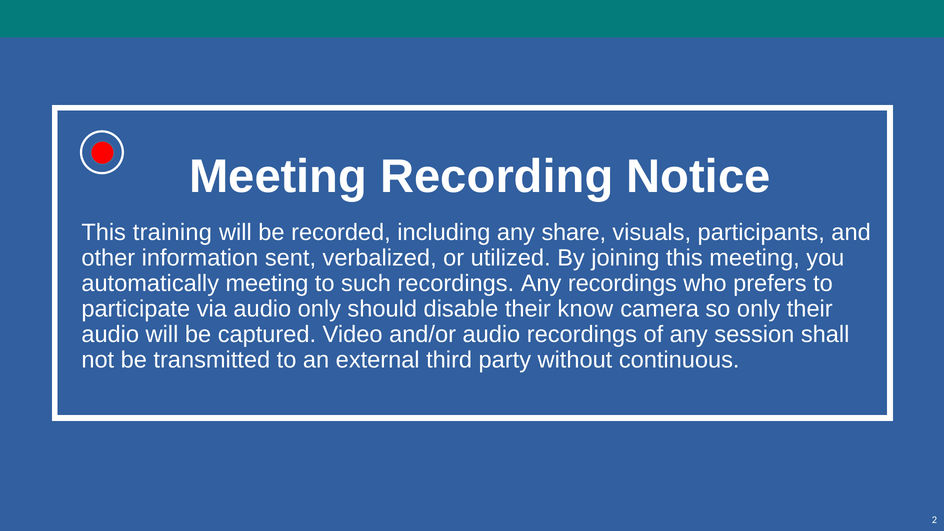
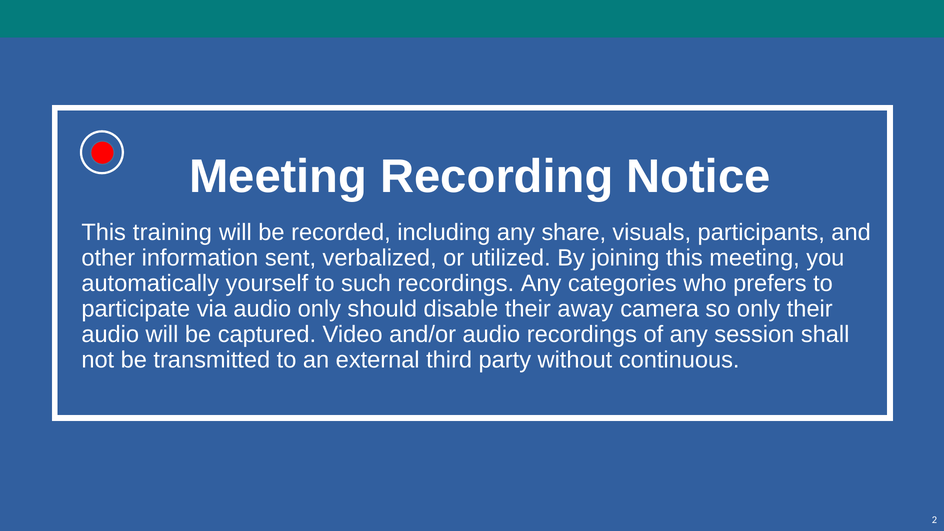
automatically meeting: meeting -> yourself
Any recordings: recordings -> categories
know: know -> away
